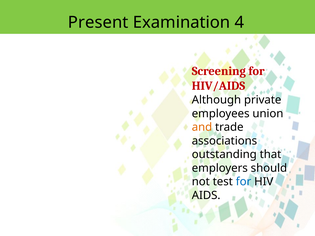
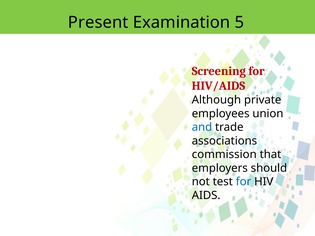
4: 4 -> 5
and colour: orange -> blue
outstanding: outstanding -> commission
